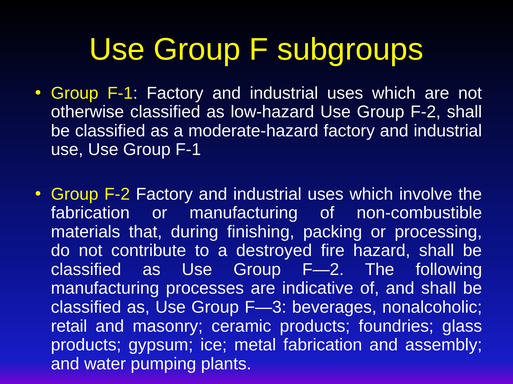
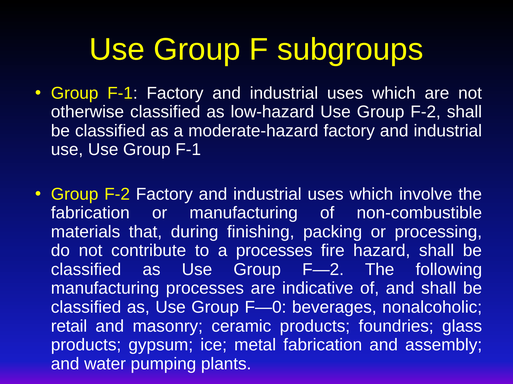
a destroyed: destroyed -> processes
F—3: F—3 -> F—0
